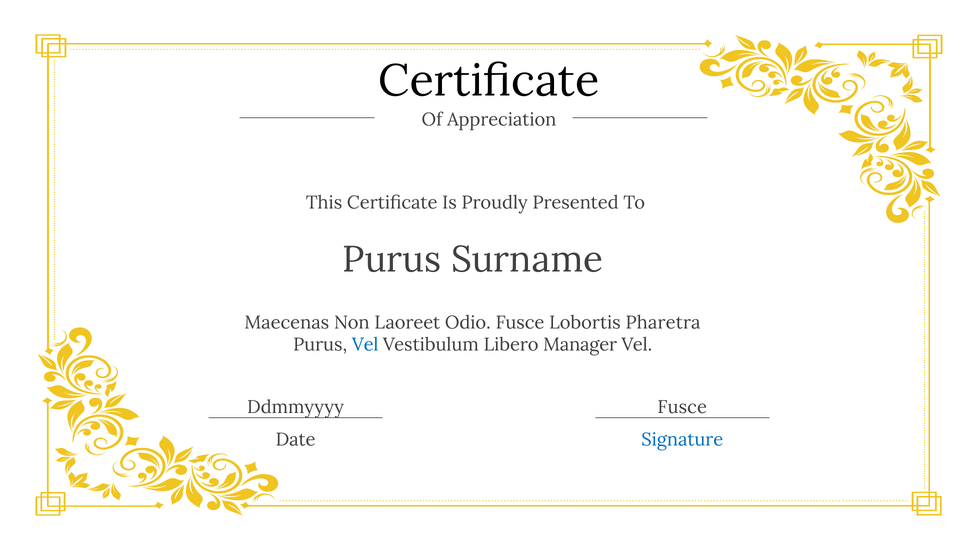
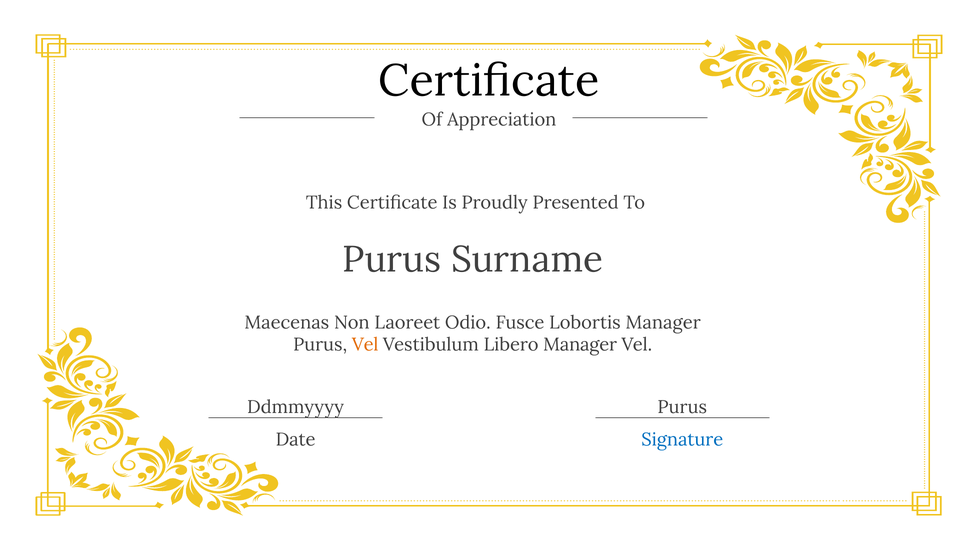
Lobortis Pharetra: Pharetra -> Manager
Vel at (365, 345) colour: blue -> orange
Ddmmyyyy Fusce: Fusce -> Purus
